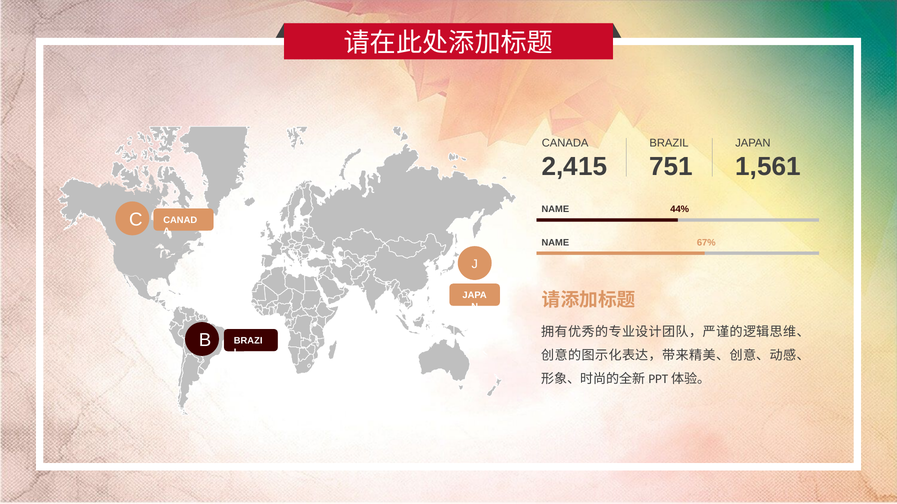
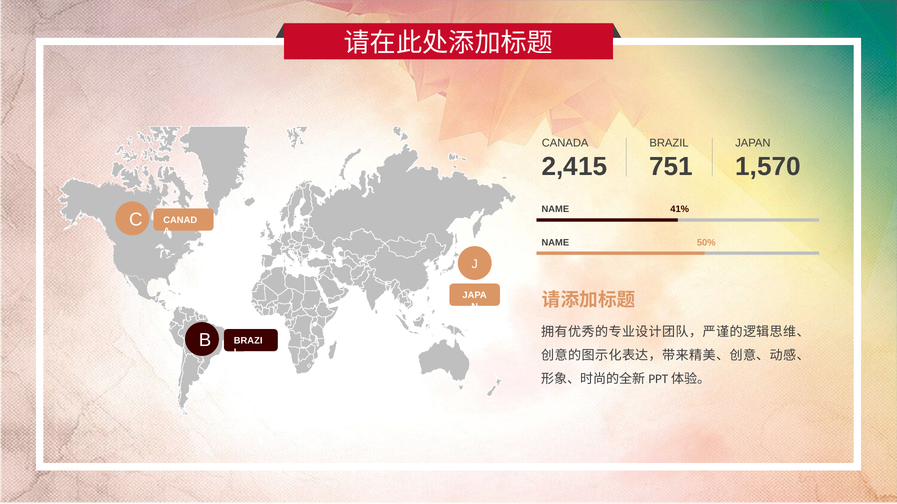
1,561: 1,561 -> 1,570
44%: 44% -> 41%
67%: 67% -> 50%
